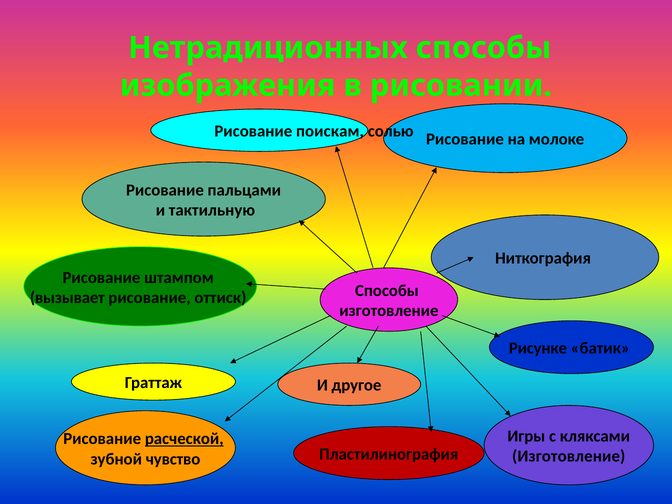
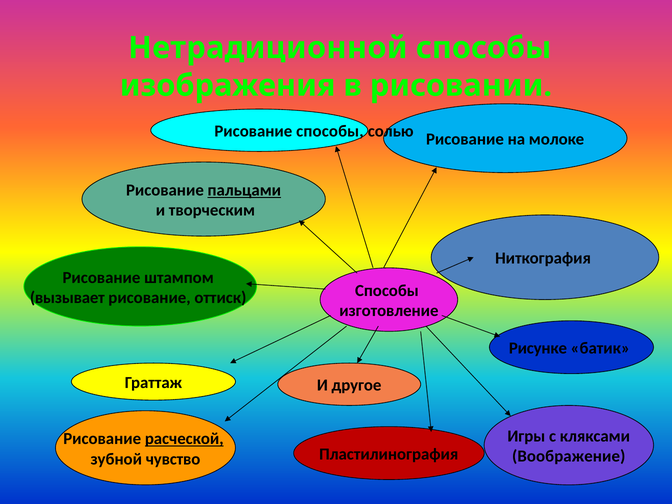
Нетрадиционных: Нетрадиционных -> Нетрадиционной
Рисование поискам: поискам -> способы
пальцами underline: none -> present
тактильную: тактильную -> творческим
Изготовление at (569, 456): Изготовление -> Воображение
